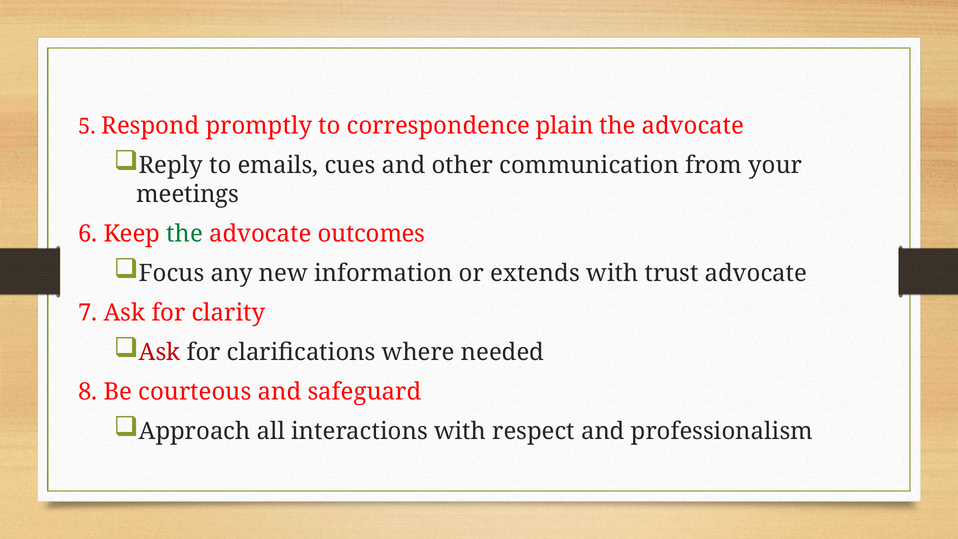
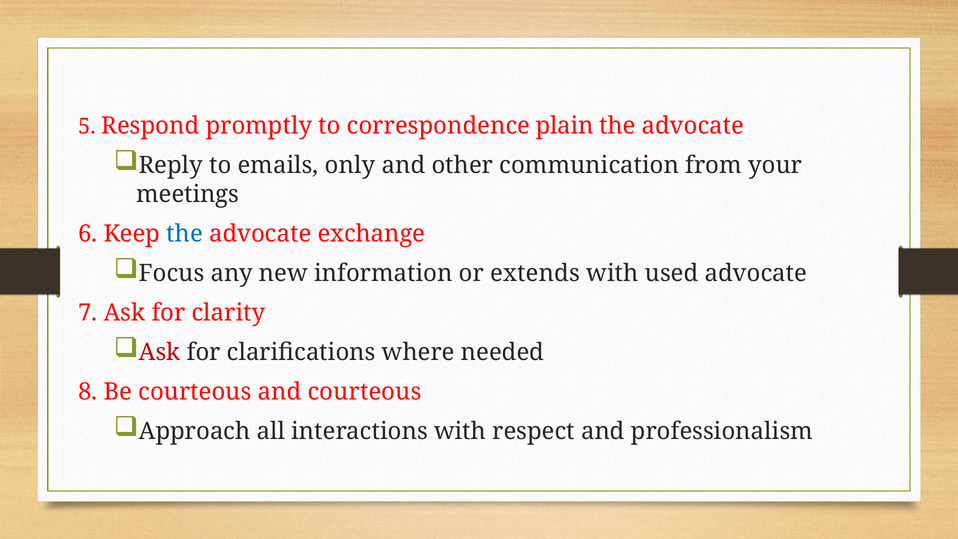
cues: cues -> only
the at (185, 234) colour: green -> blue
outcomes: outcomes -> exchange
trust: trust -> used
and safeguard: safeguard -> courteous
